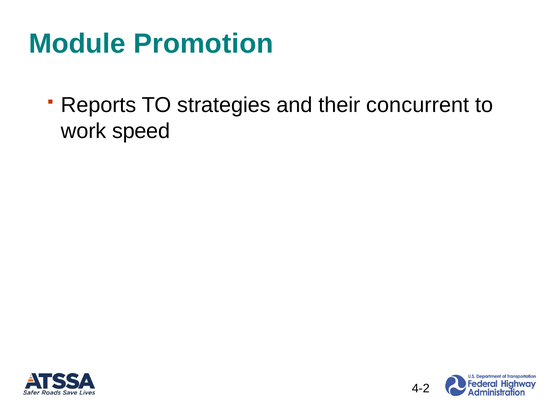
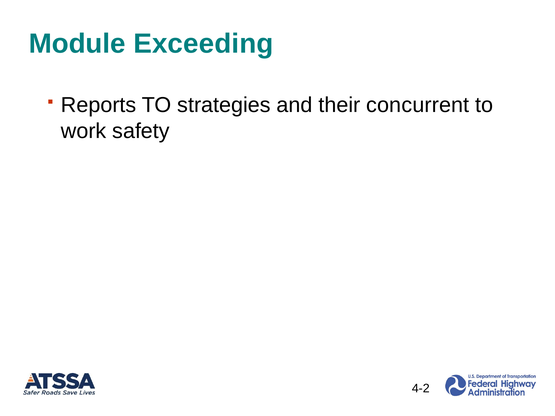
Promotion: Promotion -> Exceeding
speed: speed -> safety
